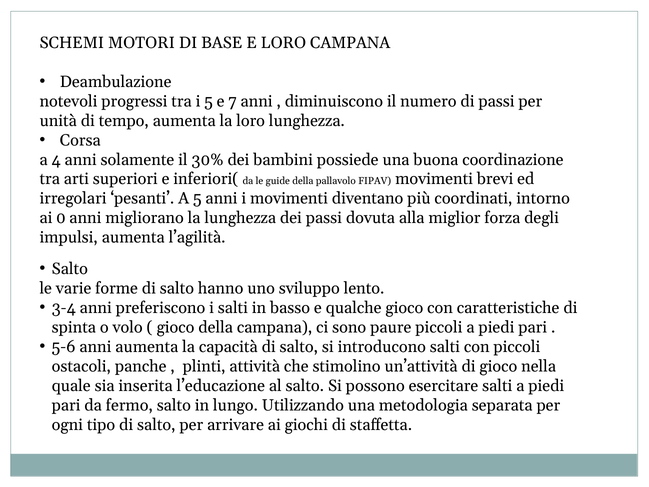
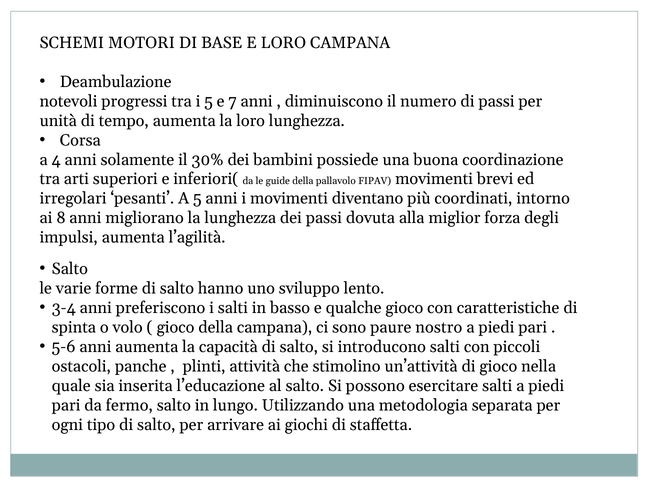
0: 0 -> 8
paure piccoli: piccoli -> nostro
